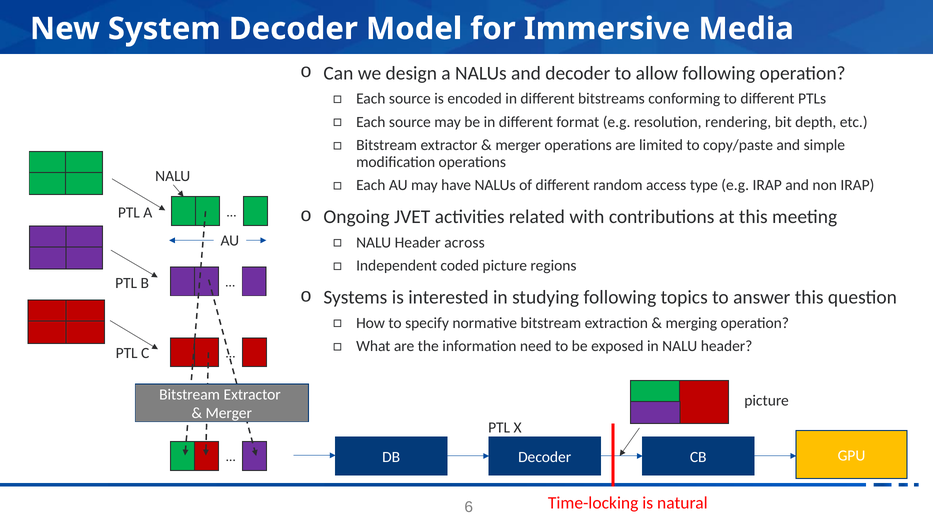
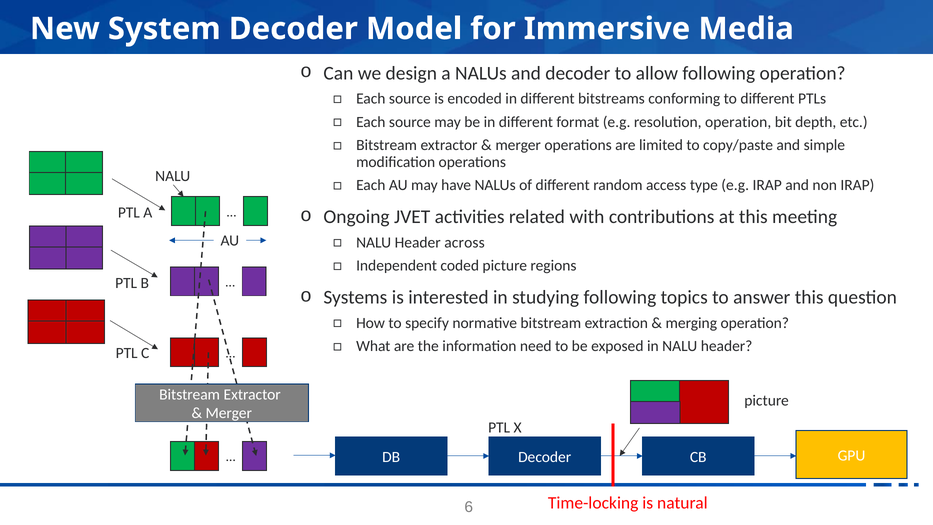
resolution rendering: rendering -> operation
